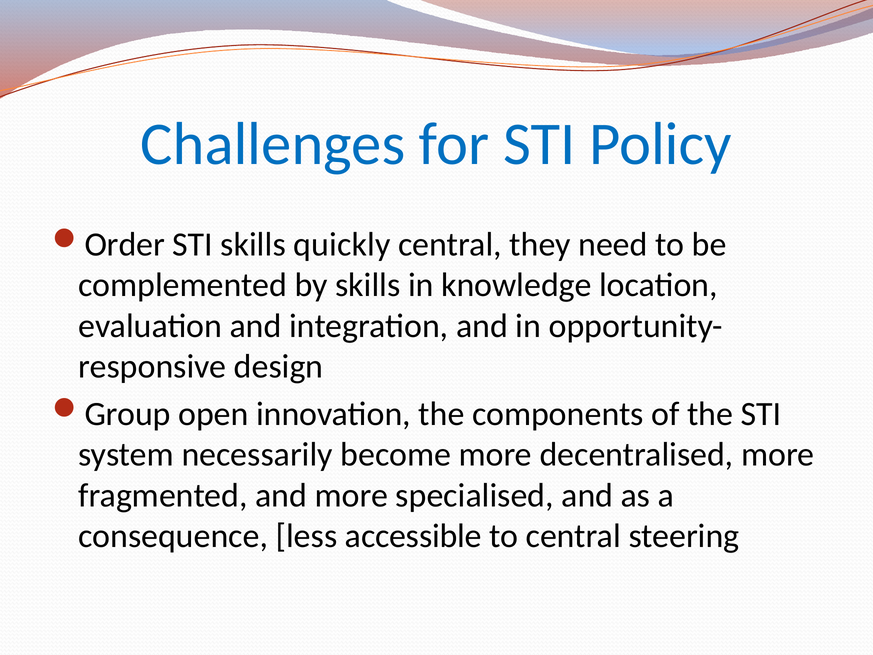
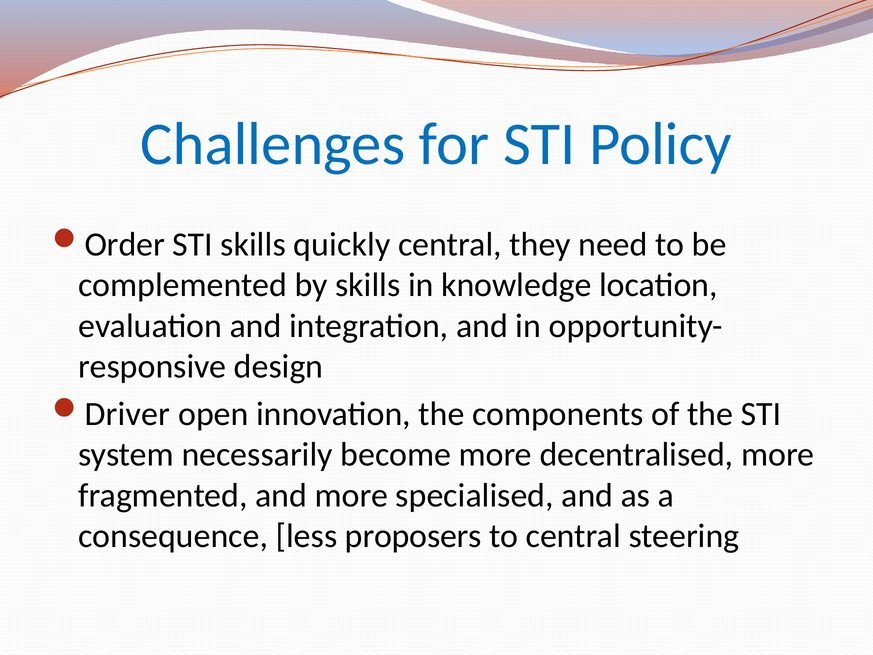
Group: Group -> Driver
accessible: accessible -> proposers
